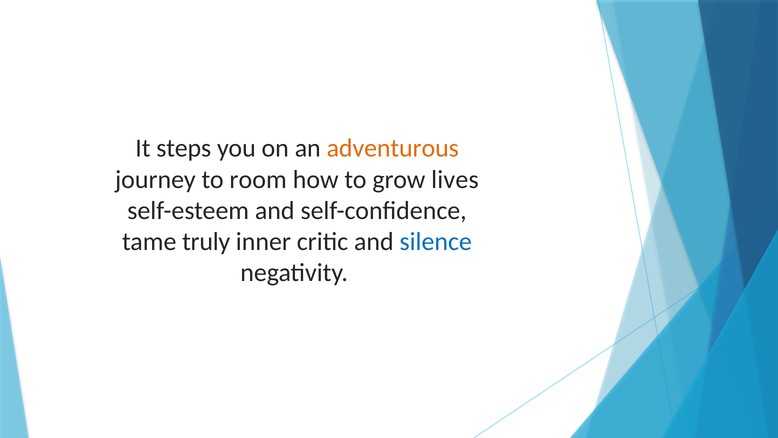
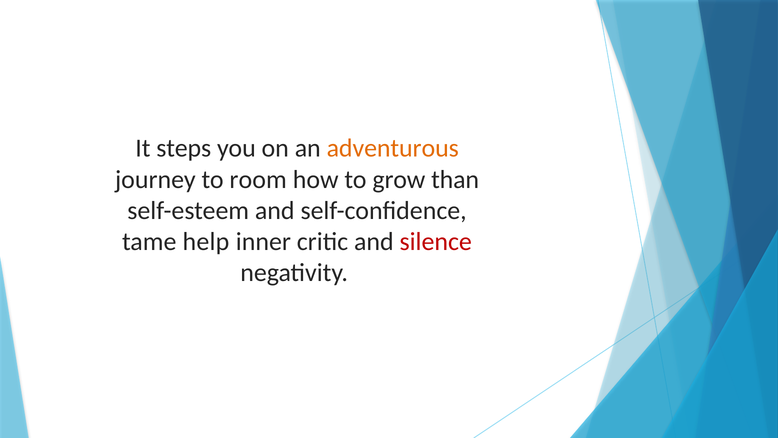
lives: lives -> than
truly: truly -> help
silence colour: blue -> red
